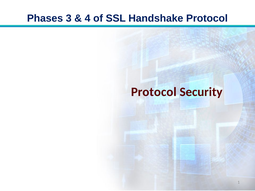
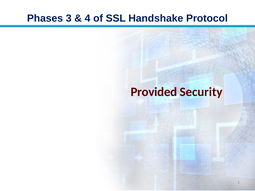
Protocol at (154, 92): Protocol -> Provided
